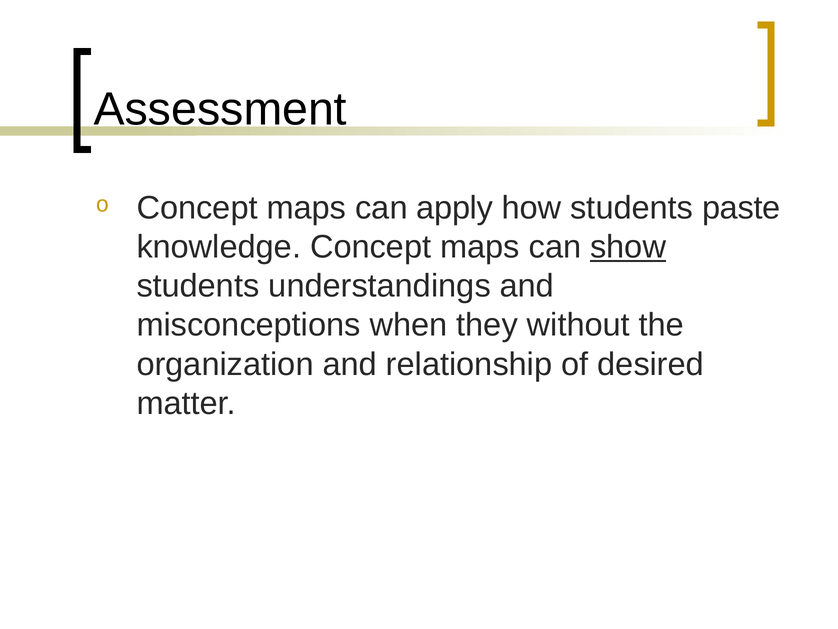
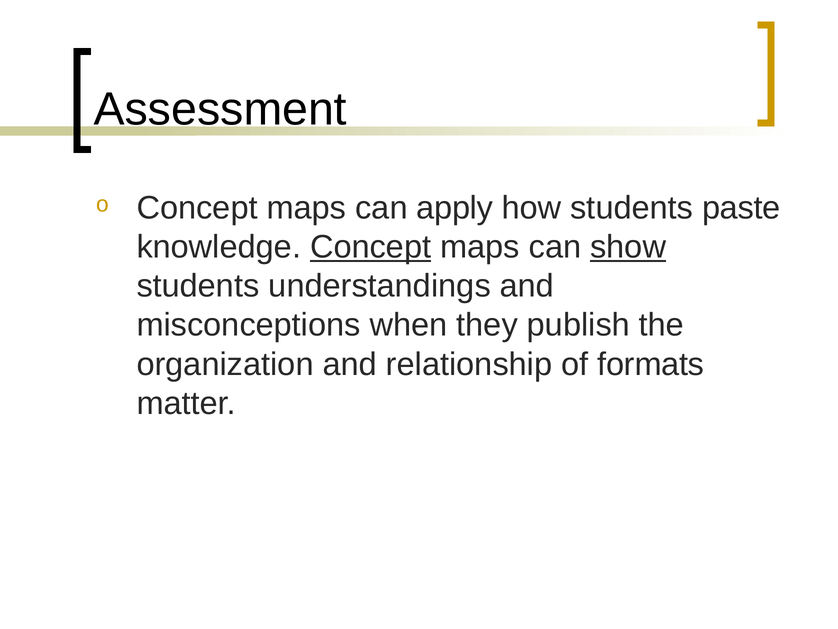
Concept at (371, 247) underline: none -> present
without: without -> publish
desired: desired -> formats
